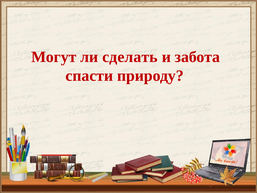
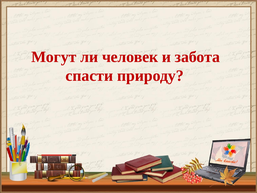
сделать: сделать -> человек
